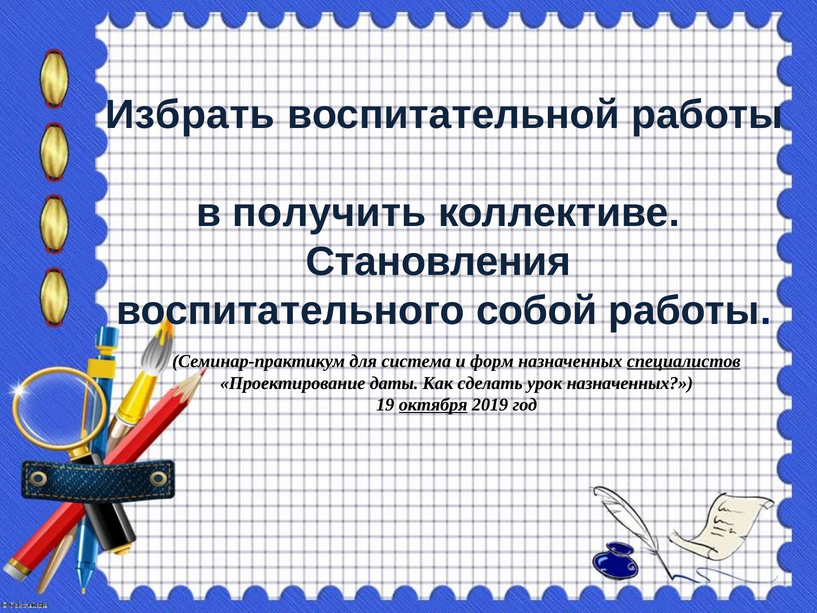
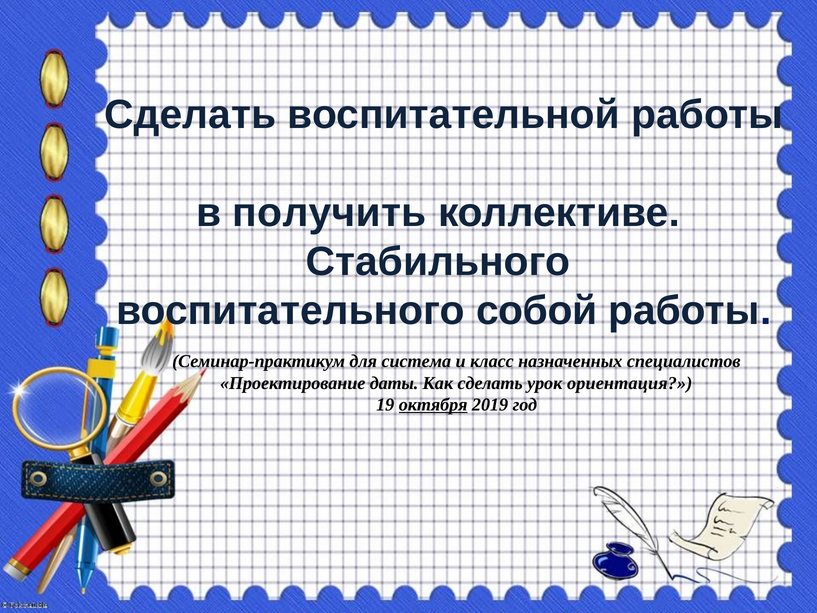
Избрать at (190, 115): Избрать -> Сделать
Становления: Становления -> Стабильного
форм: форм -> класс
специалистов underline: present -> none
урок назначенных: назначенных -> ориентация
